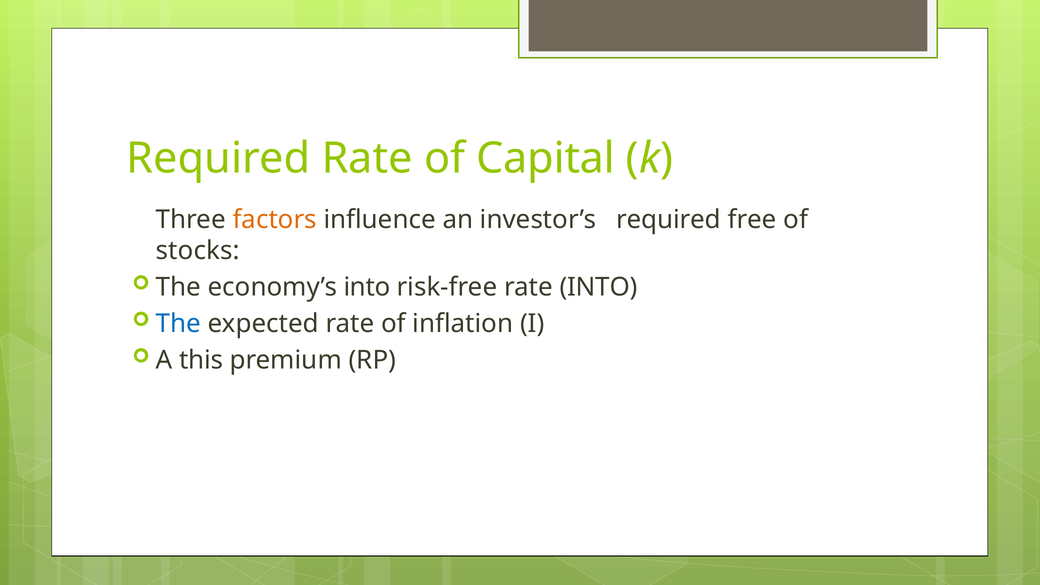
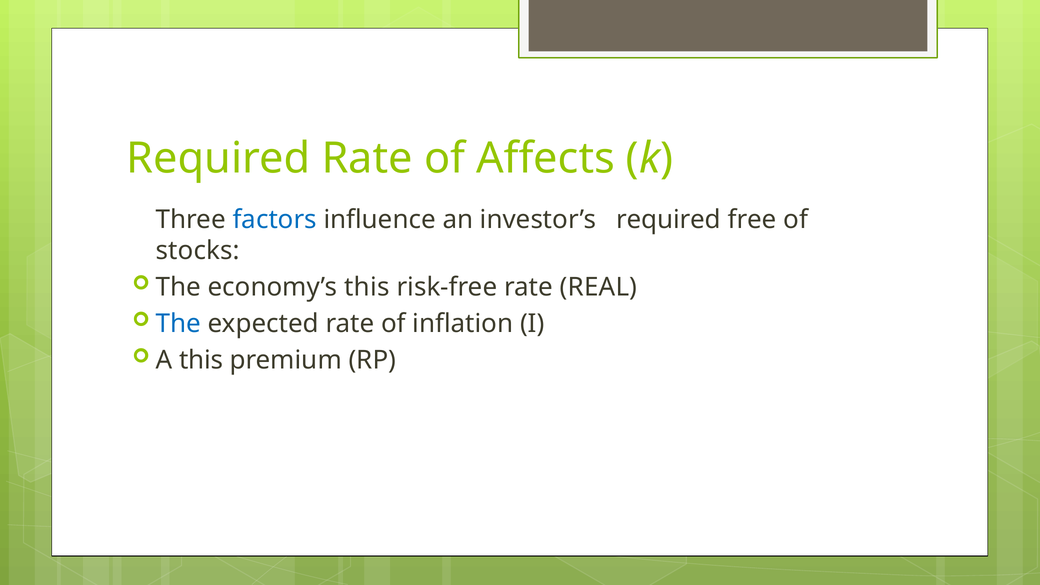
Capital: Capital -> Affects
factors colour: orange -> blue
economy’s into: into -> this
rate INTO: INTO -> REAL
